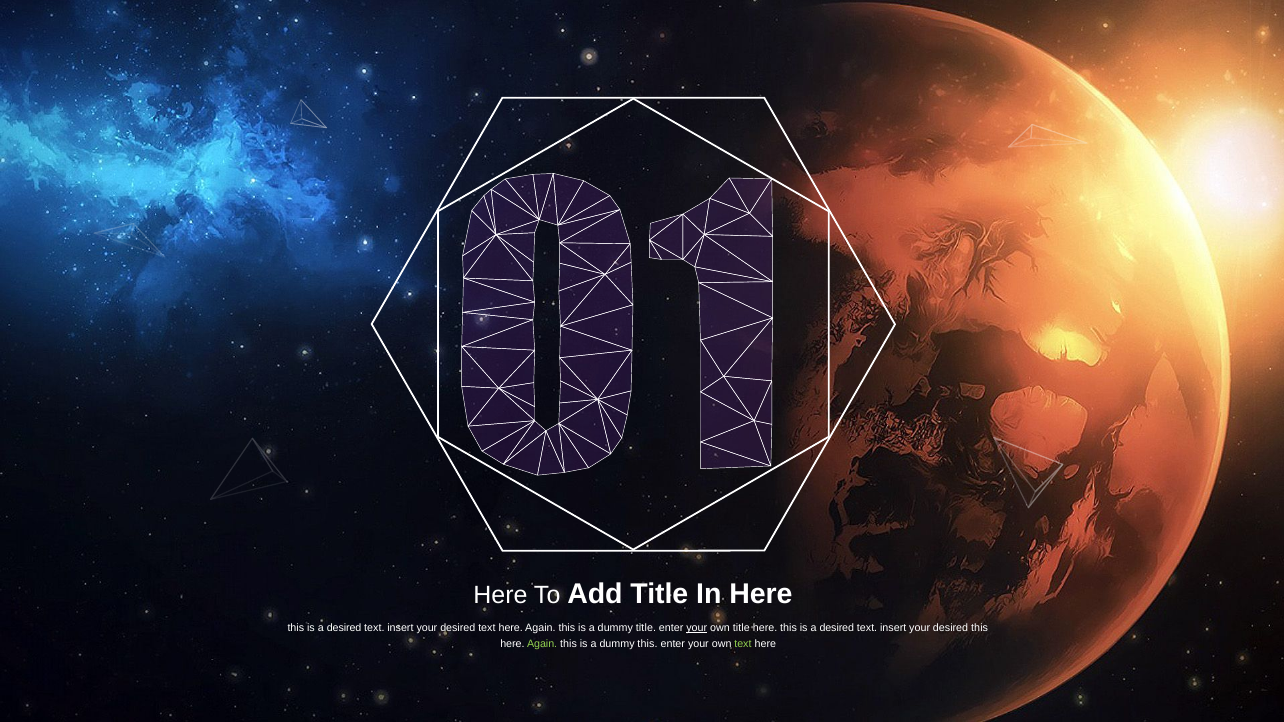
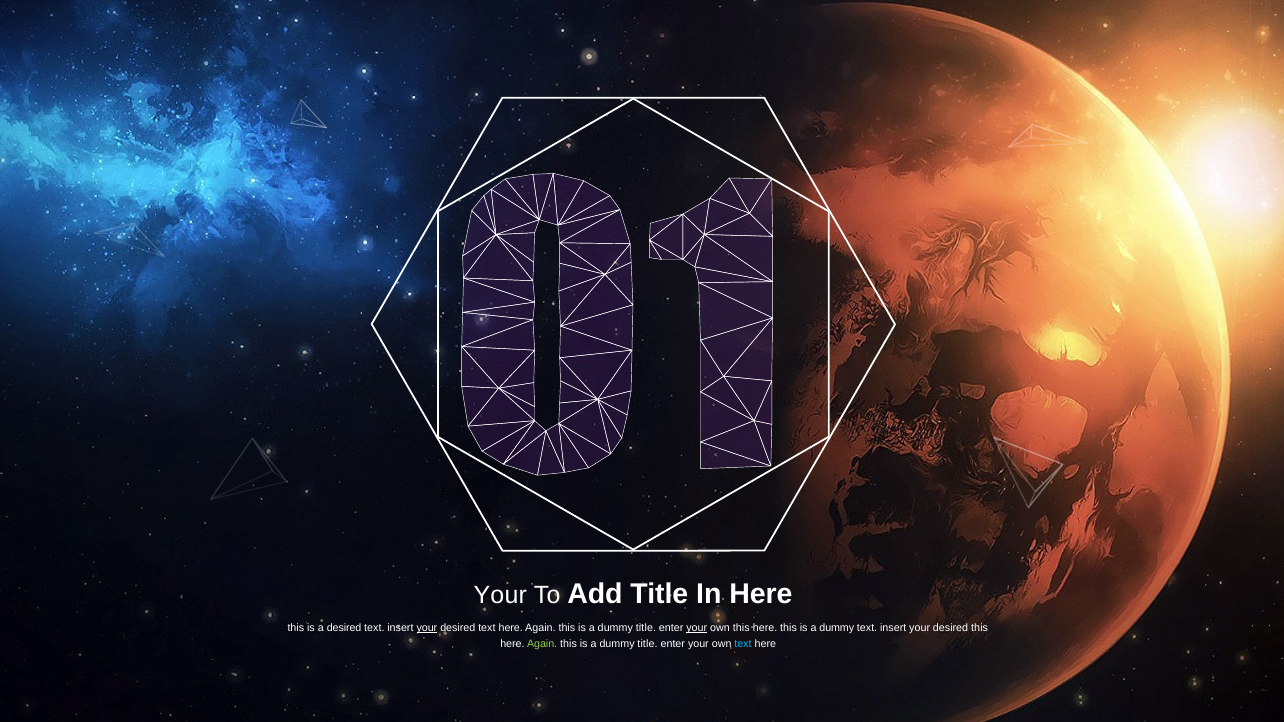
Here at (500, 595): Here -> Your
your at (427, 628) underline: none -> present
own title: title -> this
desired at (837, 628): desired -> dummy
this at (648, 644): this -> title
text at (743, 644) colour: light green -> light blue
